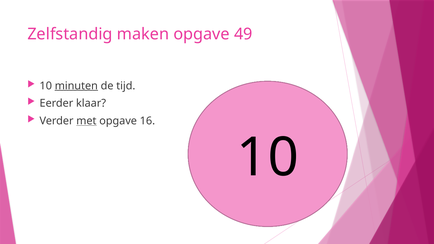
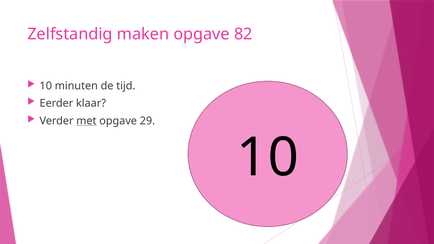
49: 49 -> 82
minuten underline: present -> none
16: 16 -> 29
